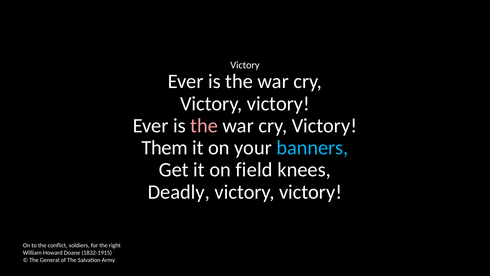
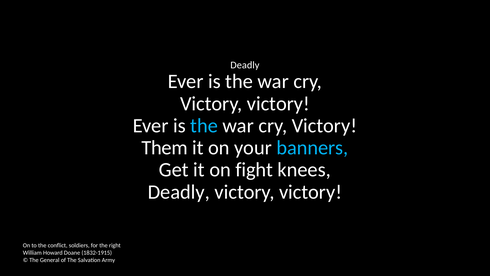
Victory at (245, 65): Victory -> Deadly
the at (204, 126) colour: pink -> light blue
field: field -> fight
